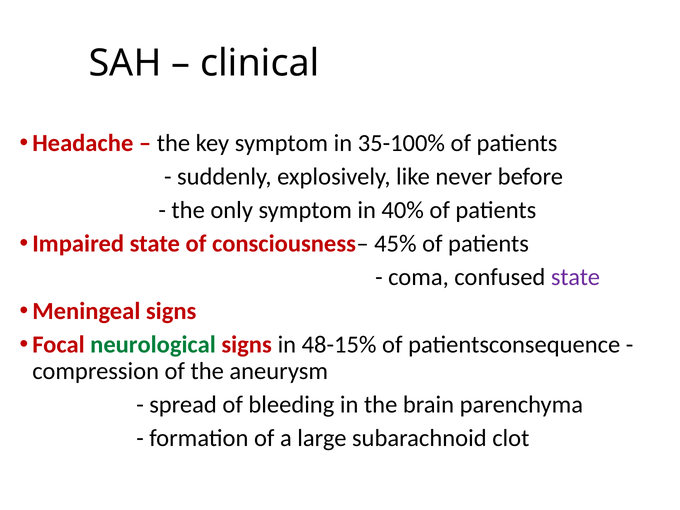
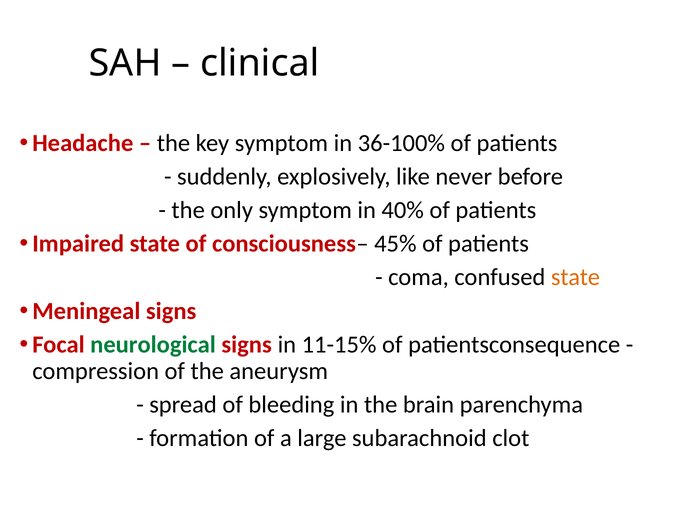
35-100%: 35-100% -> 36-100%
state at (575, 277) colour: purple -> orange
48-15%: 48-15% -> 11-15%
